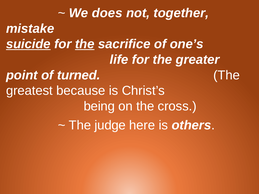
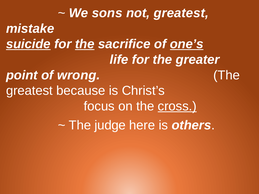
does: does -> sons
not together: together -> greatest
one’s underline: none -> present
turned: turned -> wrong
being: being -> focus
cross underline: none -> present
